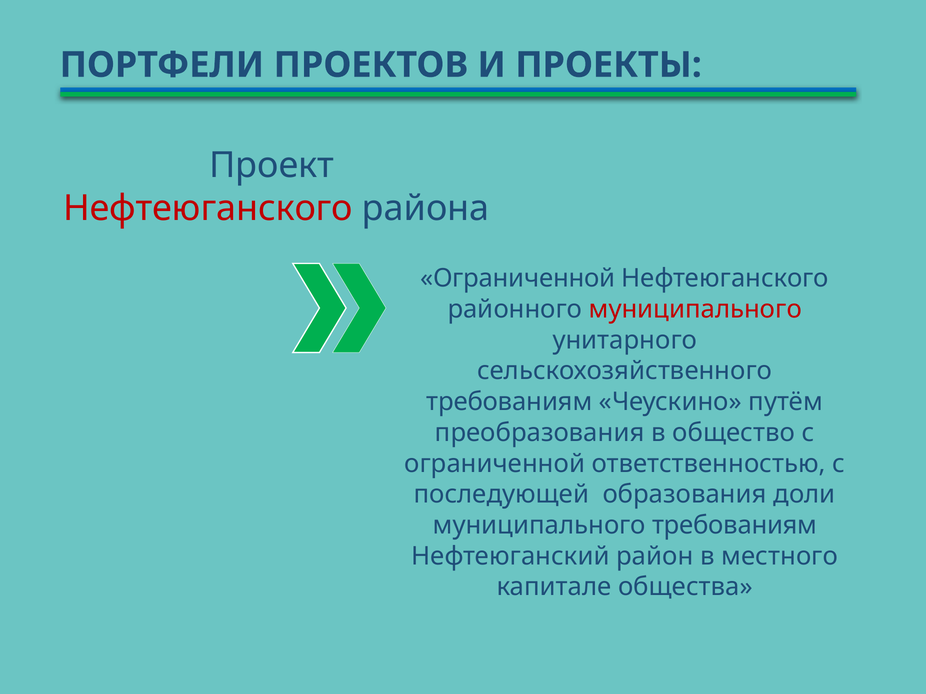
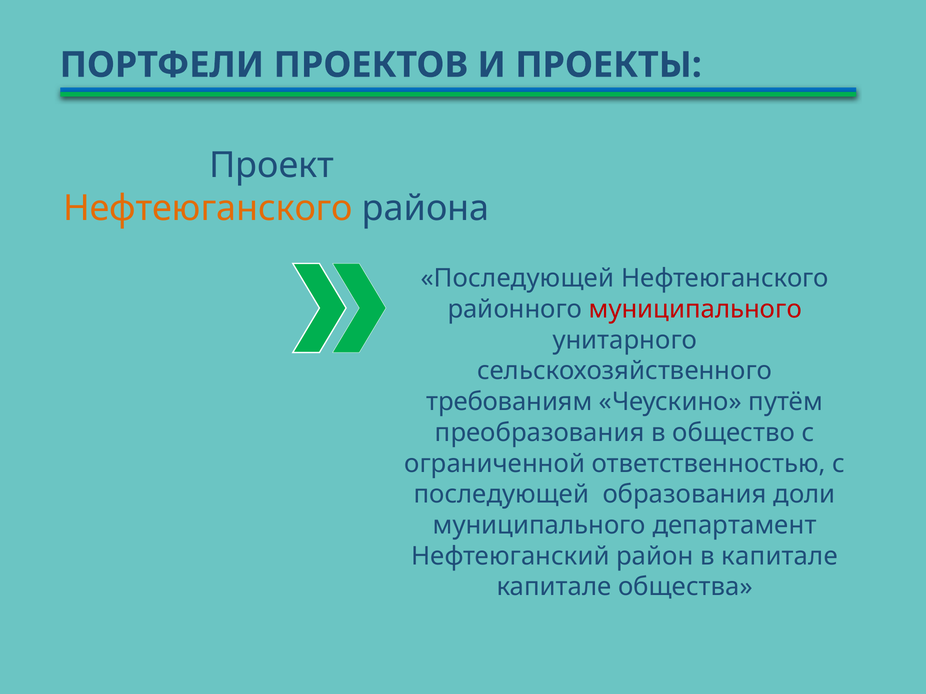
Нефтеюганского at (208, 209) colour: red -> orange
Ограниченной at (518, 279): Ограниченной -> Последующей
муниципального требованиям: требованиям -> департамент
в местного: местного -> капитале
